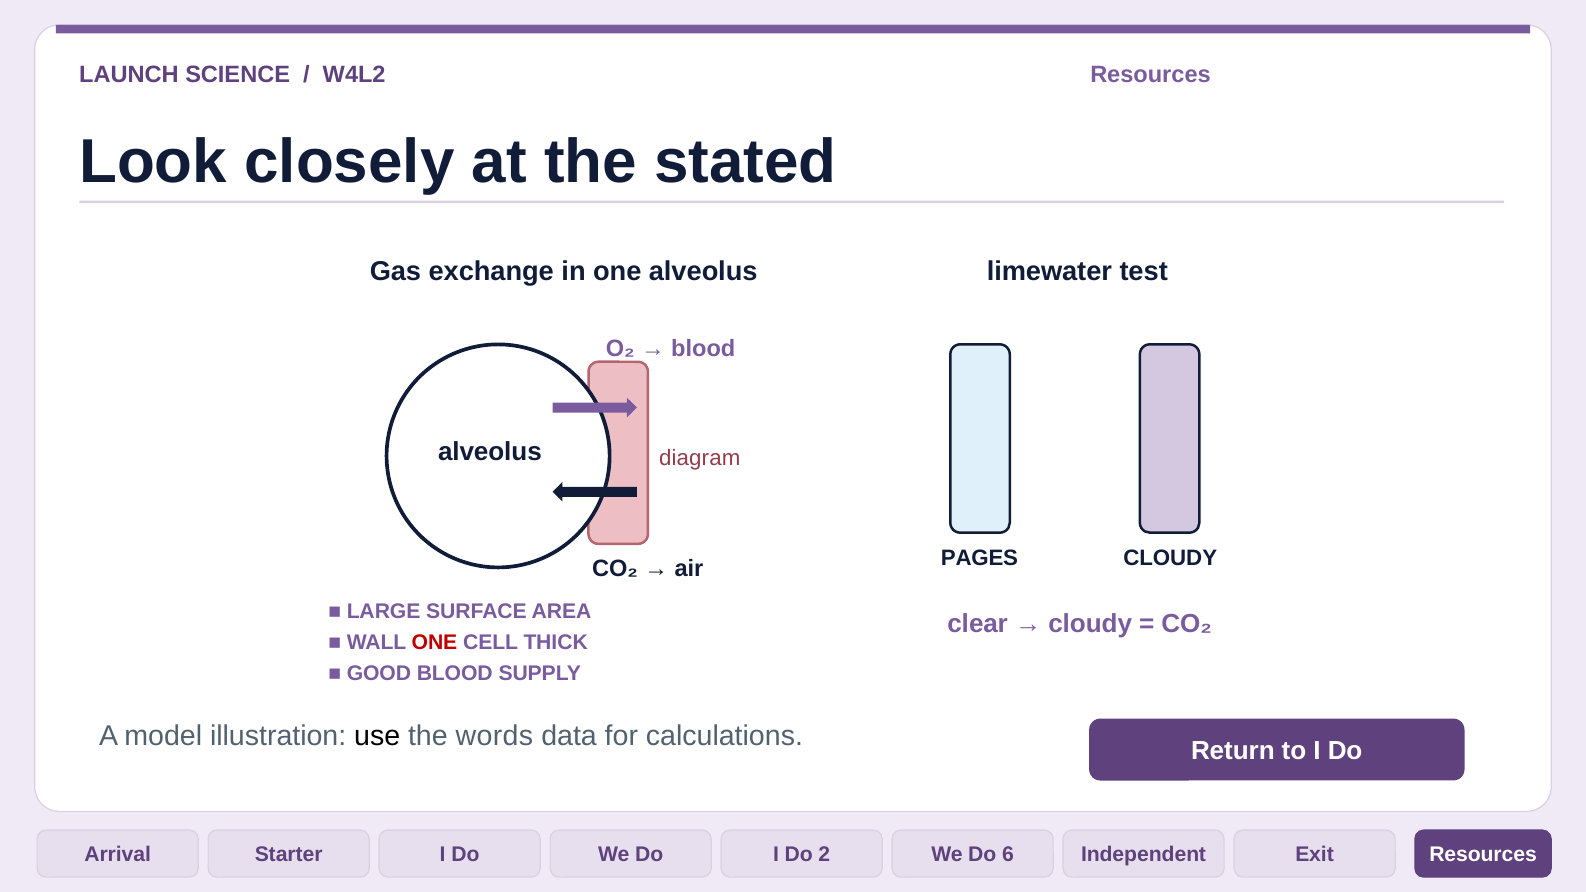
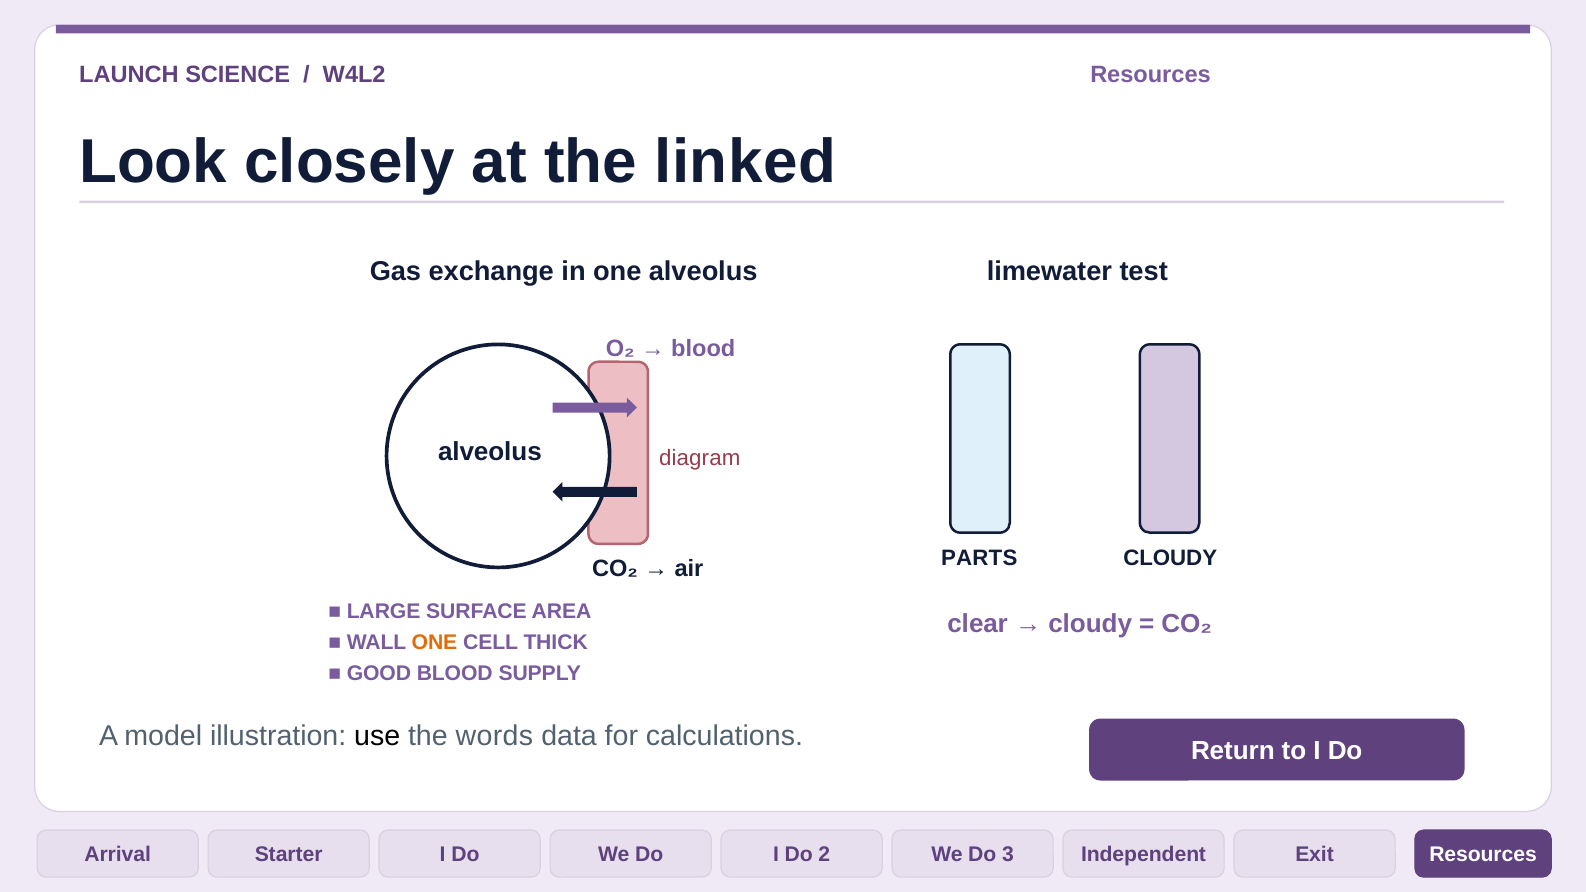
stated: stated -> linked
PAGES: PAGES -> PARTS
ONE at (434, 643) colour: red -> orange
6: 6 -> 3
